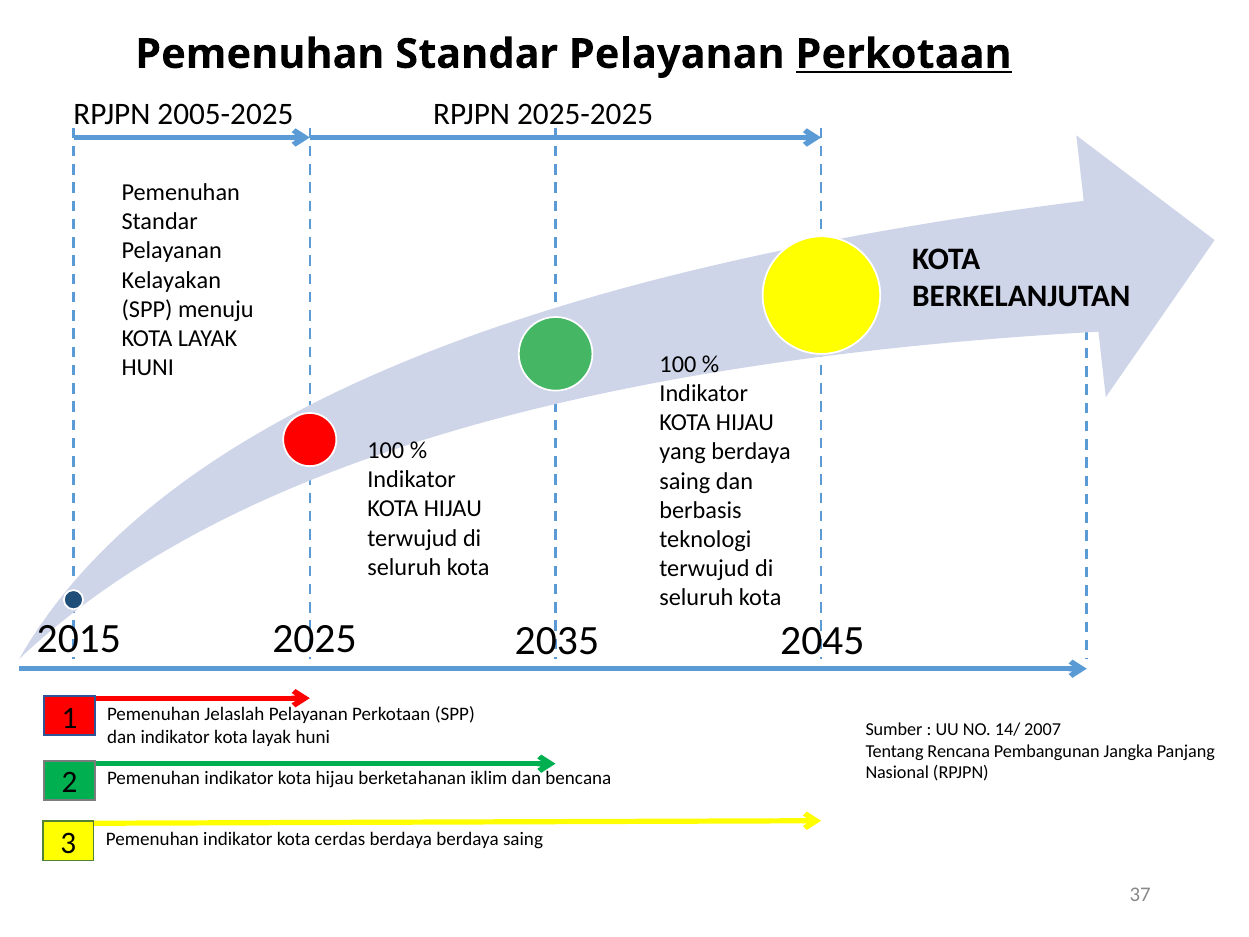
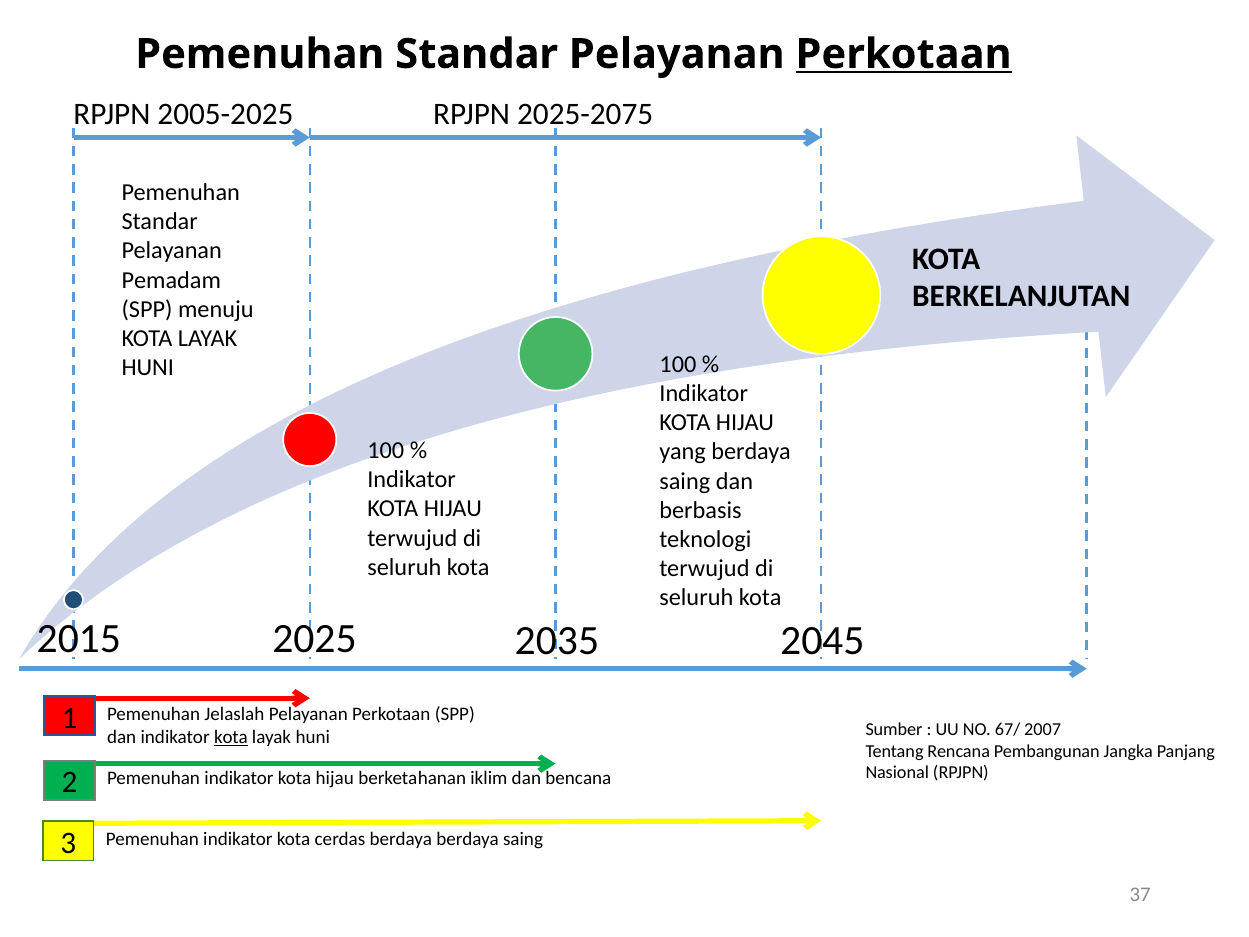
2025-2025: 2025-2025 -> 2025-2075
Kelayakan: Kelayakan -> Pemadam
14/: 14/ -> 67/
kota at (231, 737) underline: none -> present
